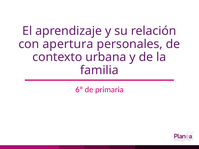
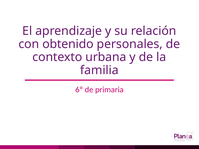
apertura: apertura -> obtenido
